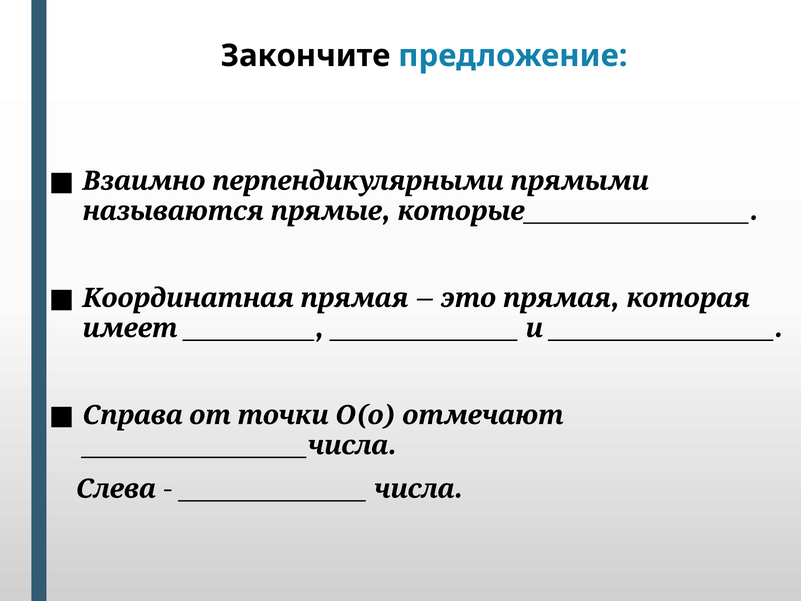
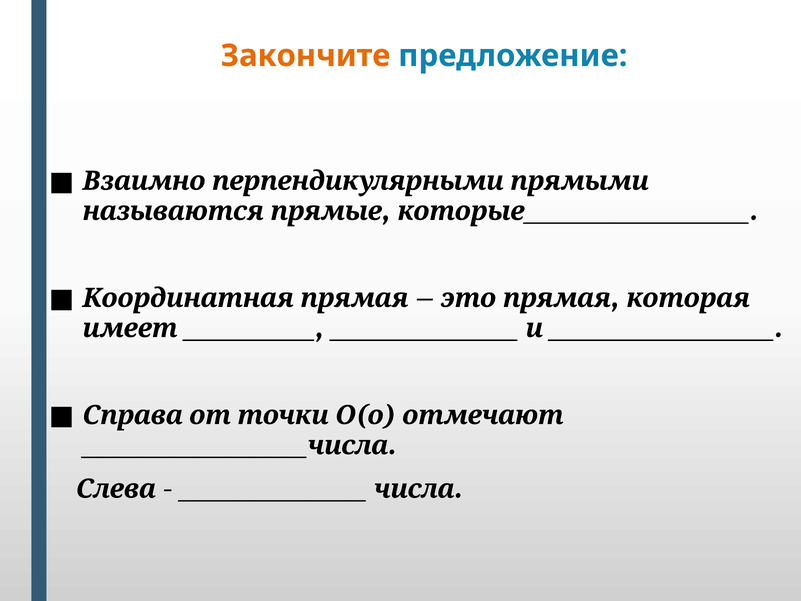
Закончите colour: black -> orange
